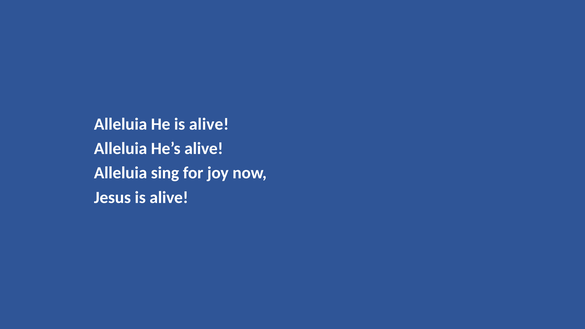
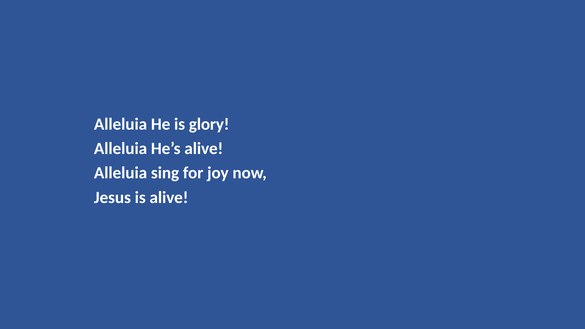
He is alive: alive -> glory
